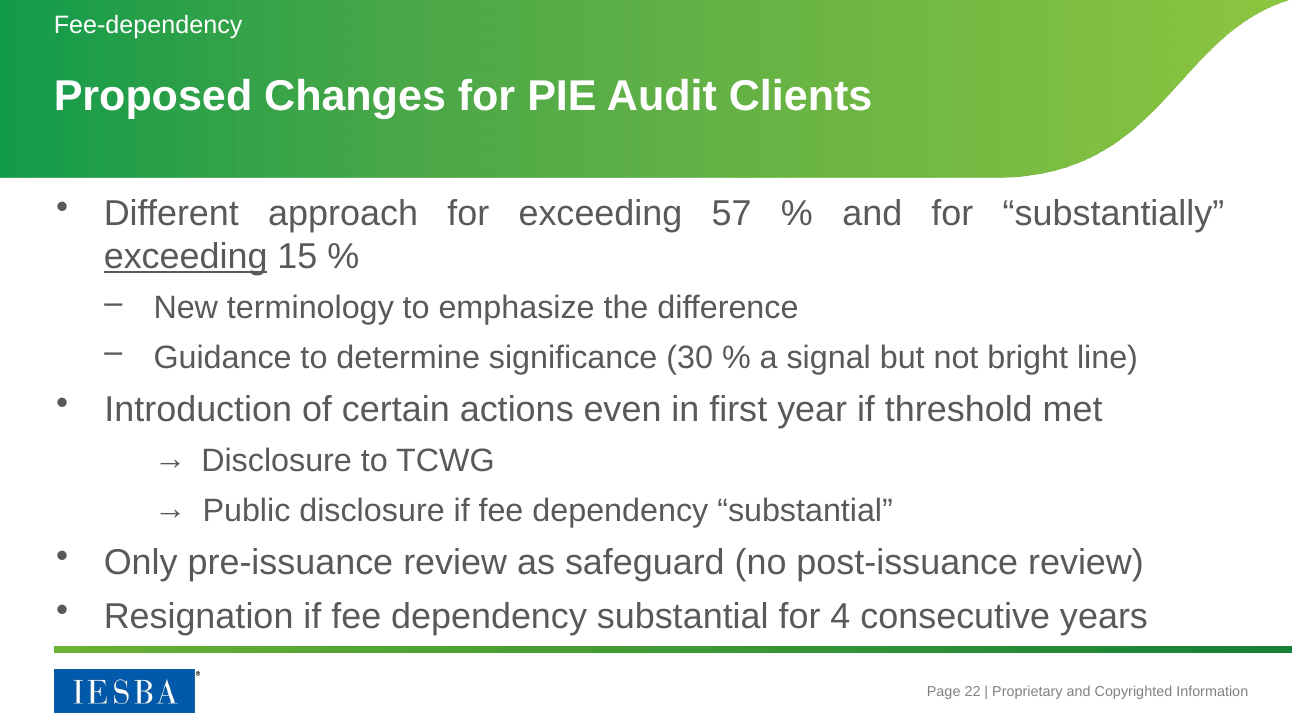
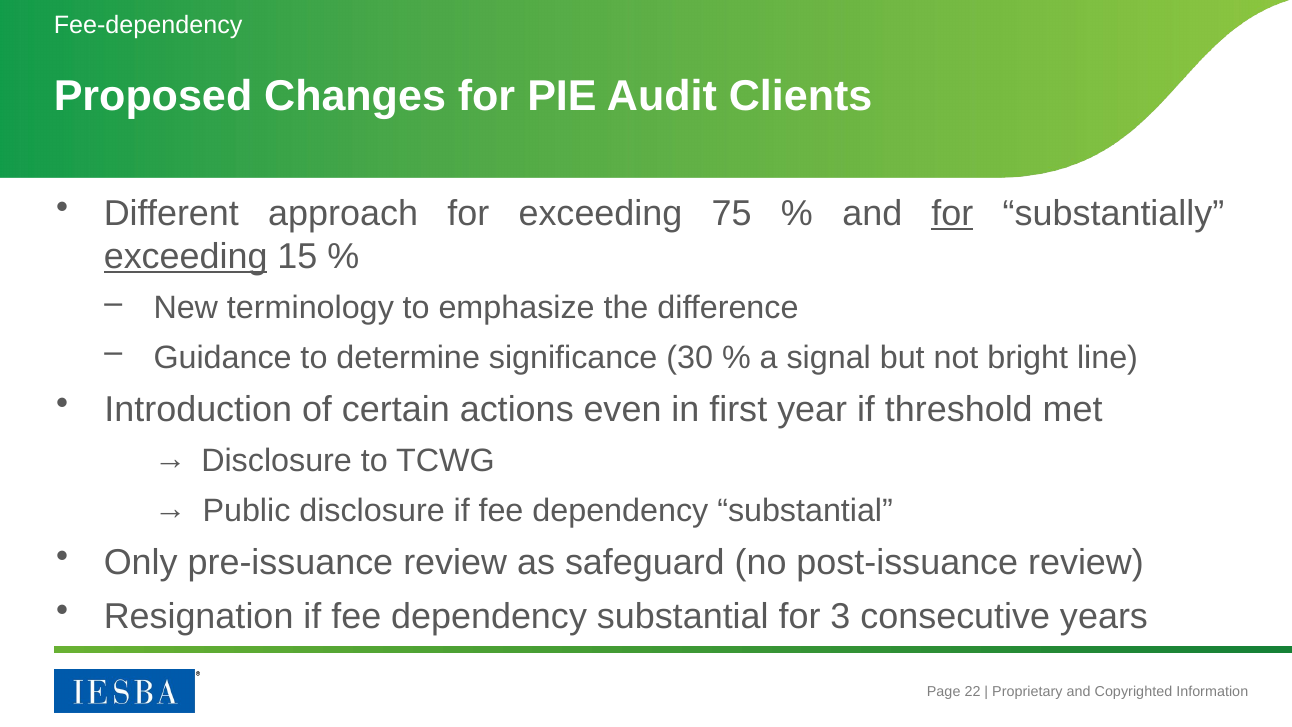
57: 57 -> 75
for at (952, 213) underline: none -> present
4: 4 -> 3
